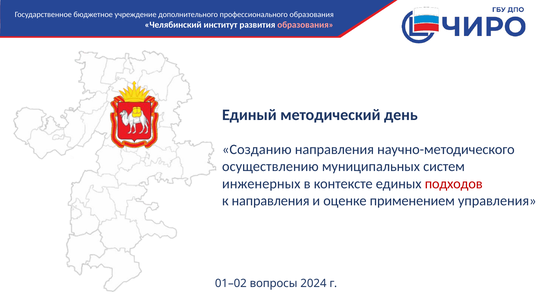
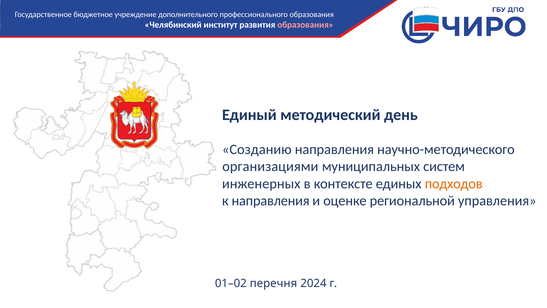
осуществлению: осуществлению -> организациями
подходов colour: red -> orange
применением: применением -> региональной
вопросы: вопросы -> перечня
